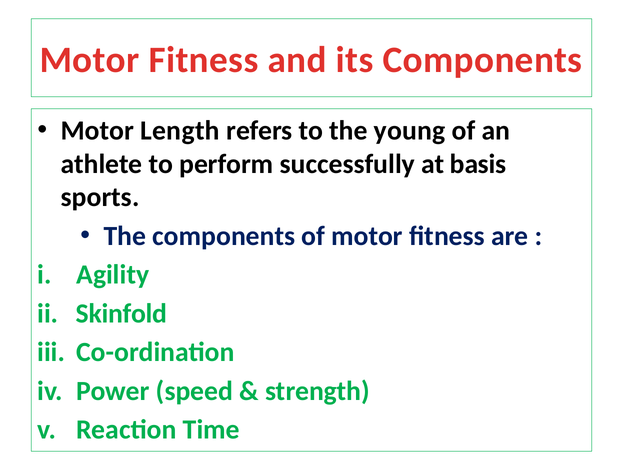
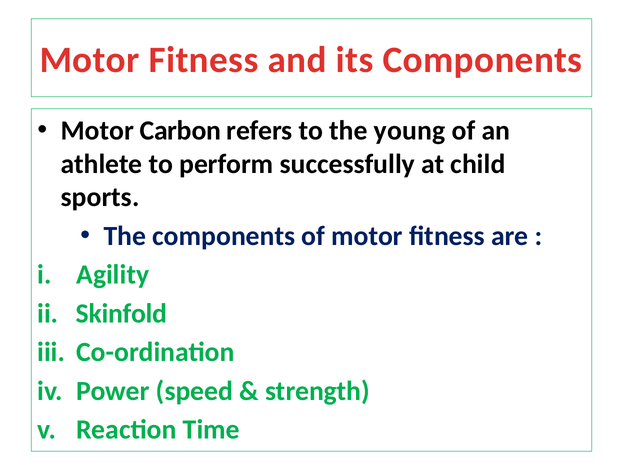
Length: Length -> Carbon
basis: basis -> child
